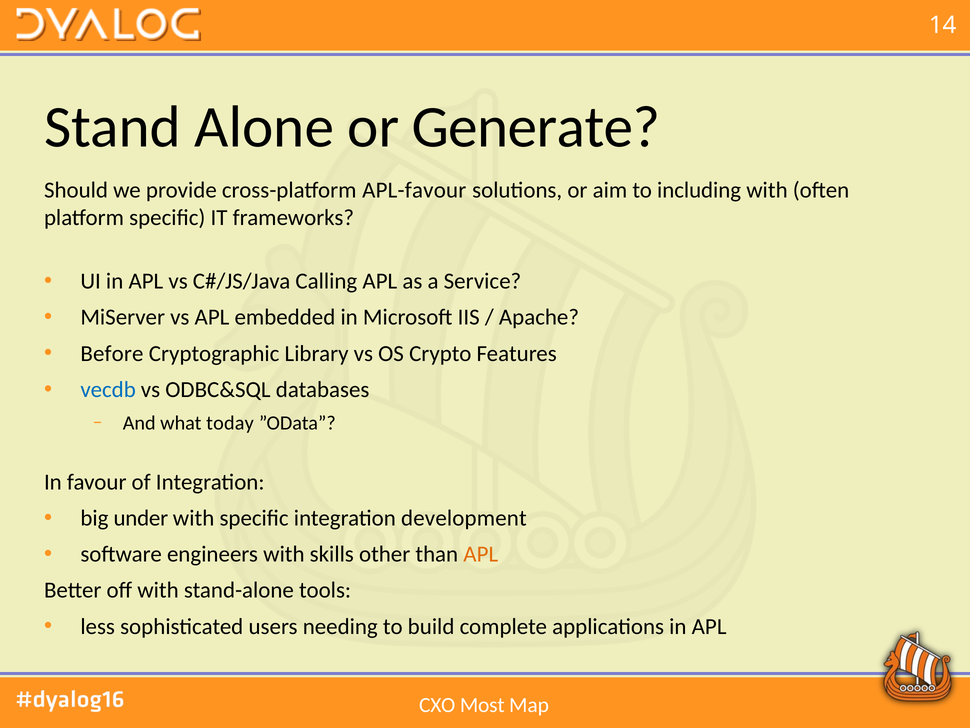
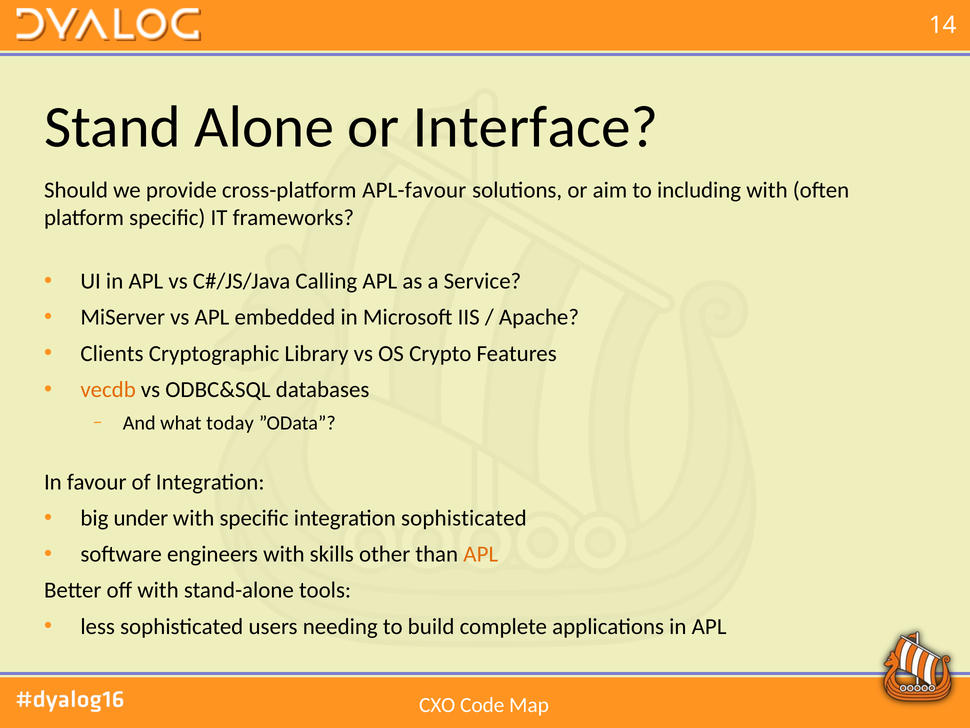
Generate: Generate -> Interface
Before: Before -> Clients
vecdb colour: blue -> orange
integration development: development -> sophisticated
Most: Most -> Code
